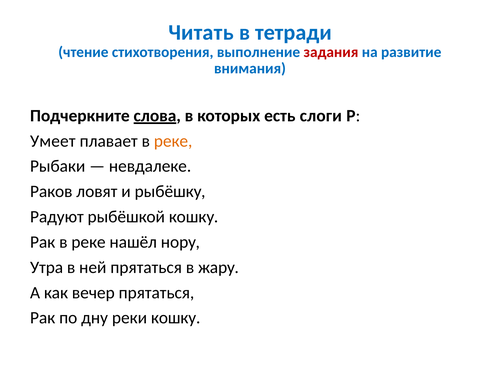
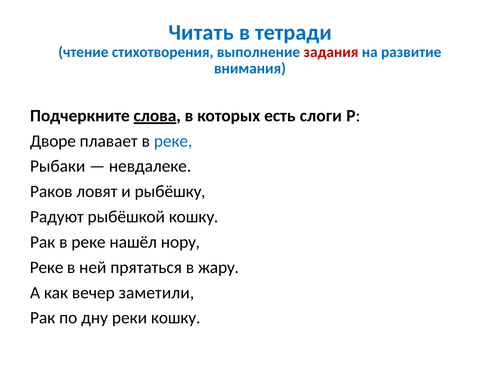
Умеет: Умеет -> Дворе
реке at (173, 141) colour: orange -> blue
Утра at (47, 267): Утра -> Реке
вечер прятаться: прятаться -> заметили
